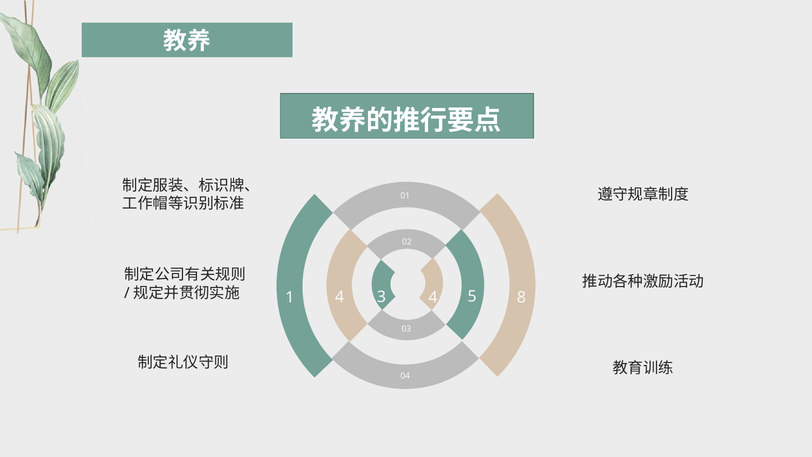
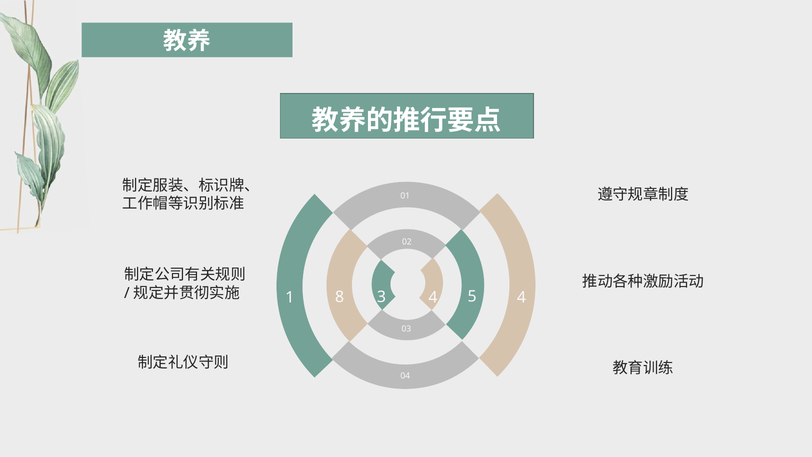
1 4: 4 -> 8
3 8: 8 -> 4
